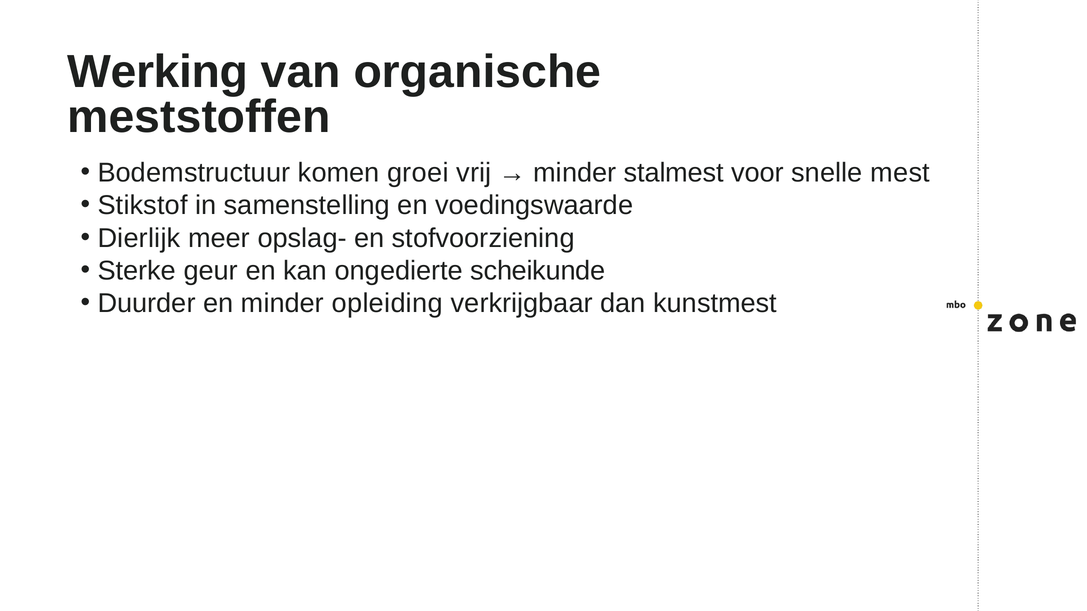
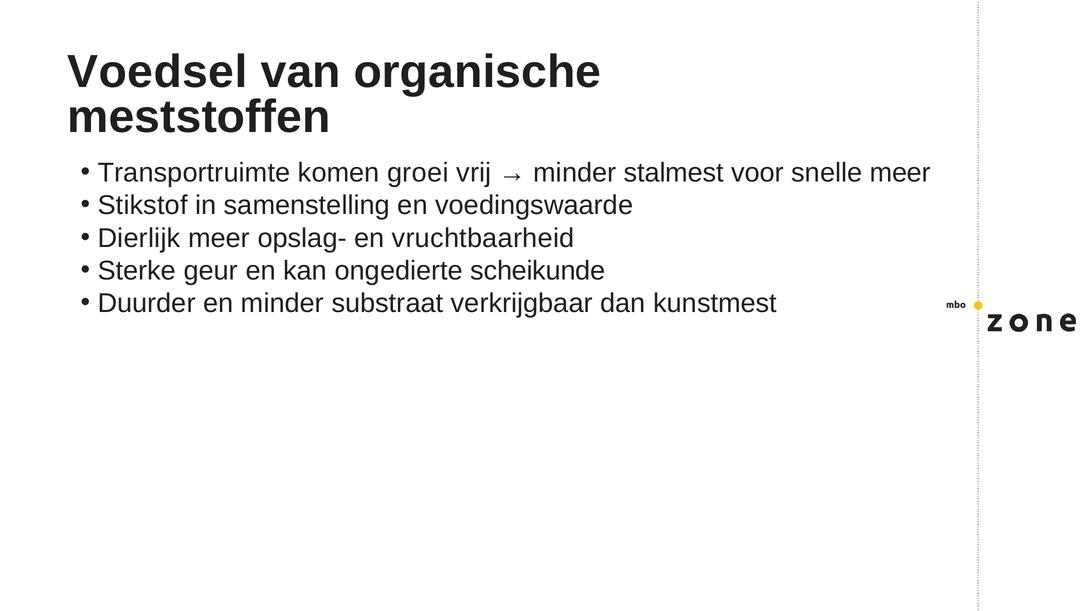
Werking: Werking -> Voedsel
Bodemstructuur: Bodemstructuur -> Transportruimte
snelle mest: mest -> meer
stofvoorziening: stofvoorziening -> vruchtbaarheid
opleiding: opleiding -> substraat
